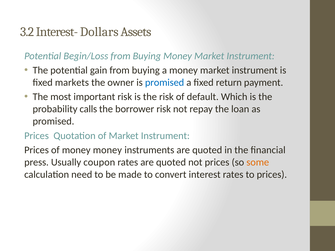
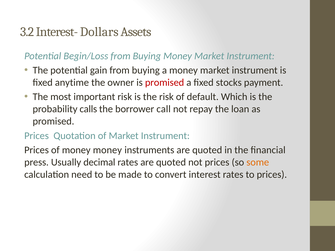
markets: markets -> anytime
promised at (165, 83) colour: blue -> red
return: return -> stocks
borrower risk: risk -> call
coupon: coupon -> decimal
